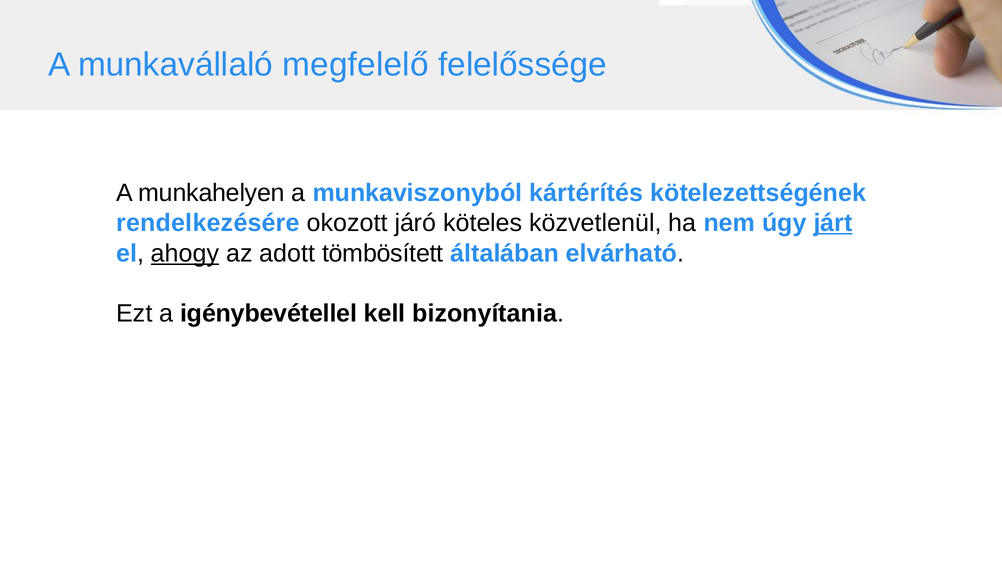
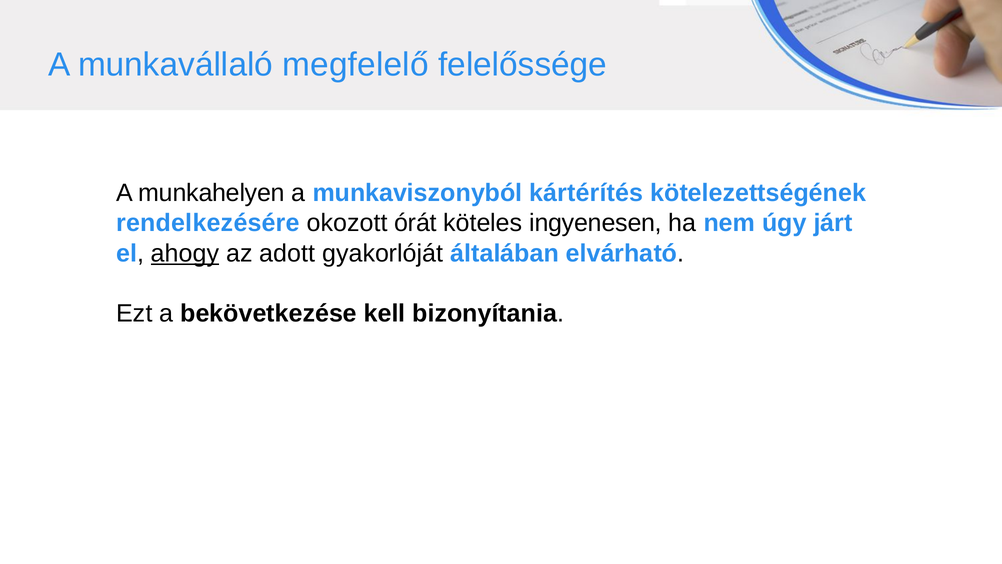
járó: járó -> órát
közvetlenül: közvetlenül -> ingyenesen
járt underline: present -> none
tömbösített: tömbösített -> gyakorlóját
igénybevétellel: igénybevétellel -> bekövetkezése
